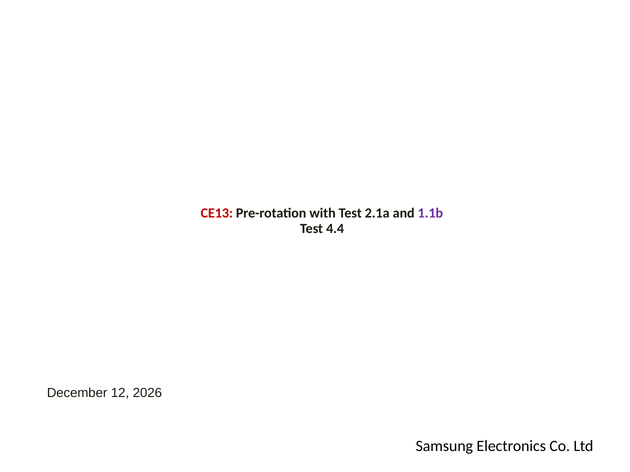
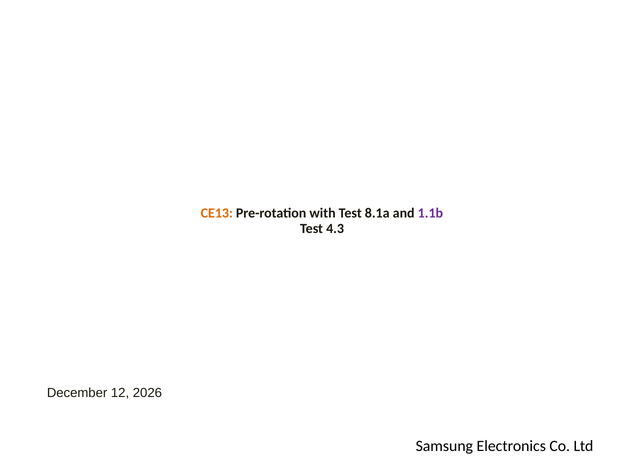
CE13 colour: red -> orange
2.1a: 2.1a -> 8.1a
4.4: 4.4 -> 4.3
